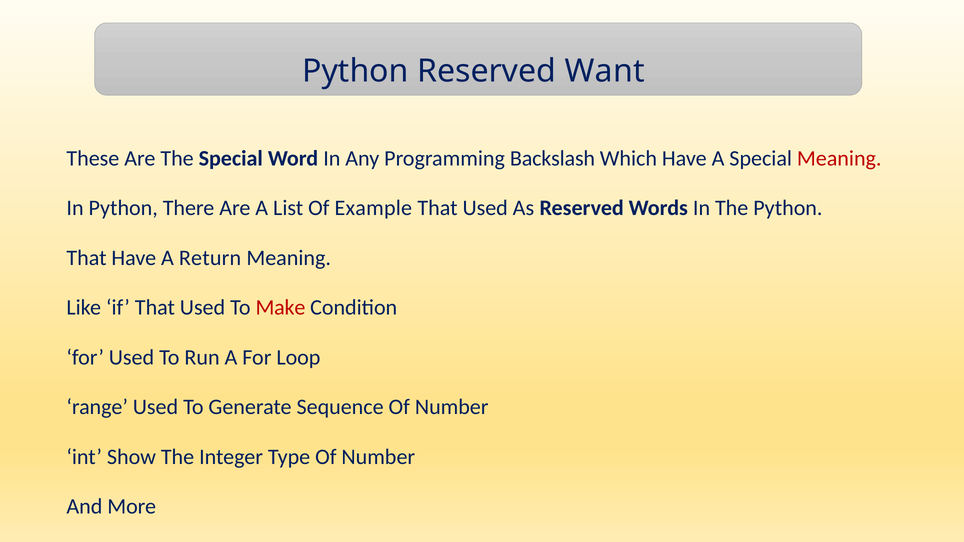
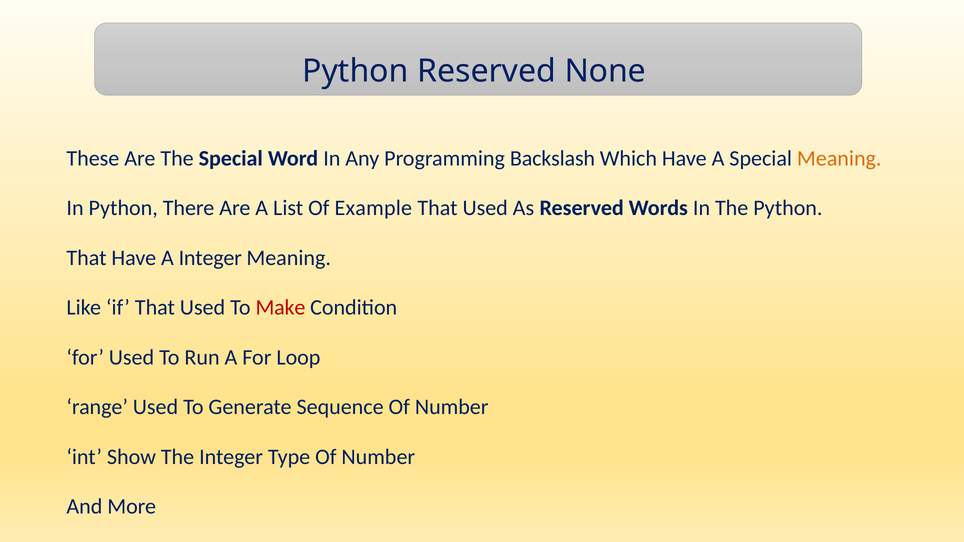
Want: Want -> None
Meaning at (839, 158) colour: red -> orange
A Return: Return -> Integer
